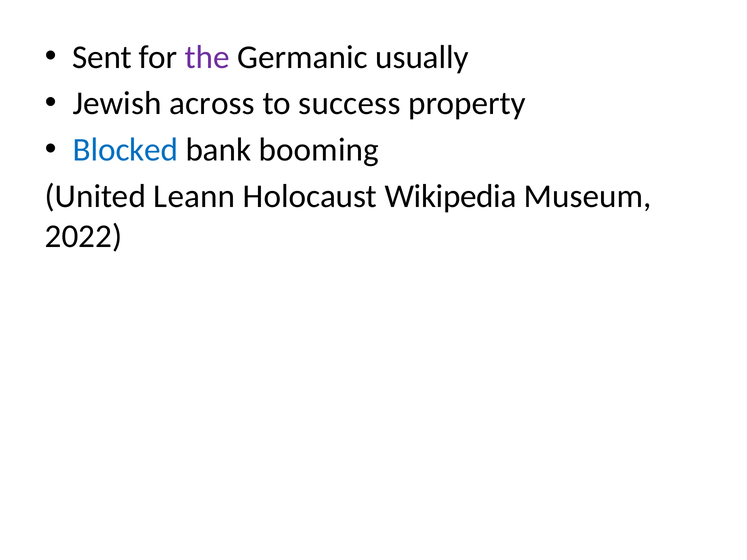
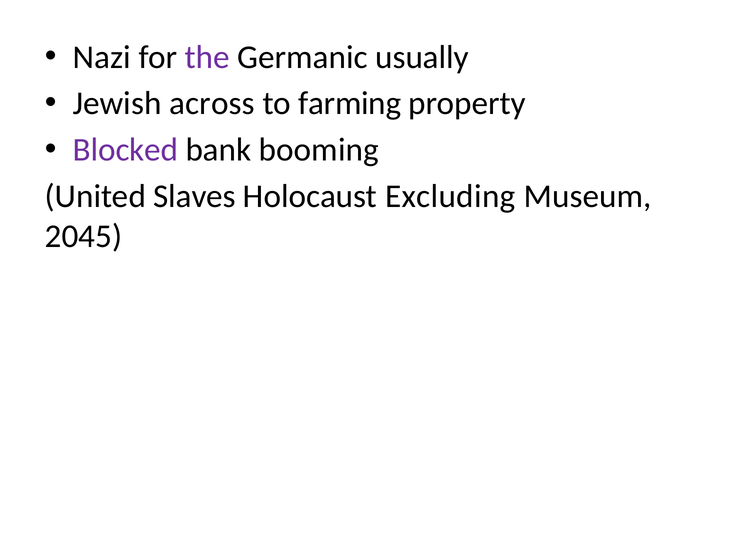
Sent: Sent -> Nazi
success: success -> farming
Blocked colour: blue -> purple
Leann: Leann -> Slaves
Wikipedia: Wikipedia -> Excluding
2022: 2022 -> 2045
